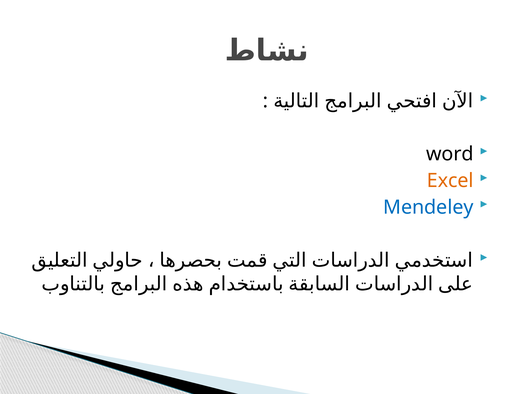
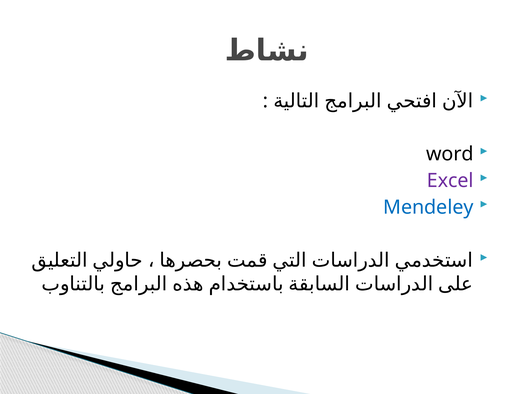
Excel colour: orange -> purple
